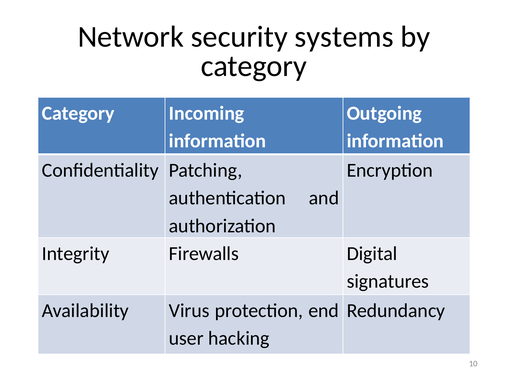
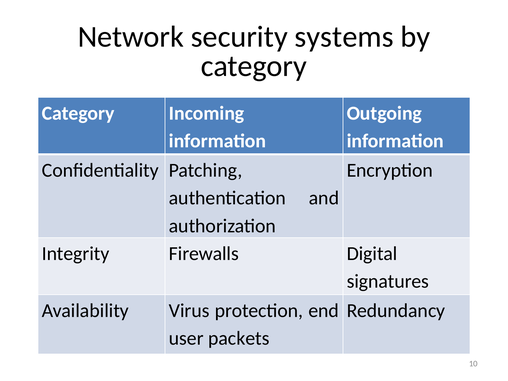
hacking: hacking -> packets
